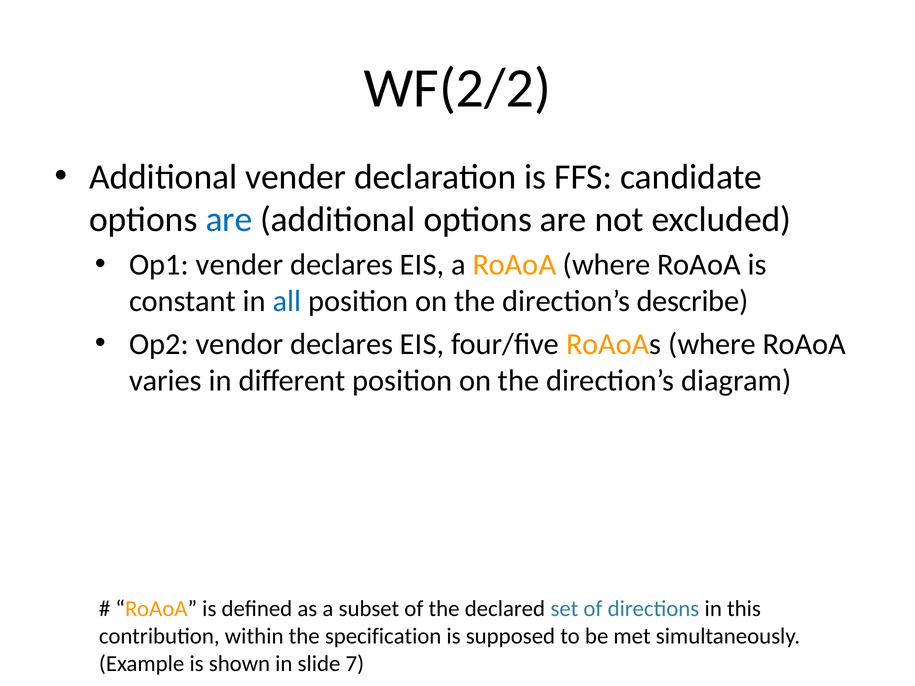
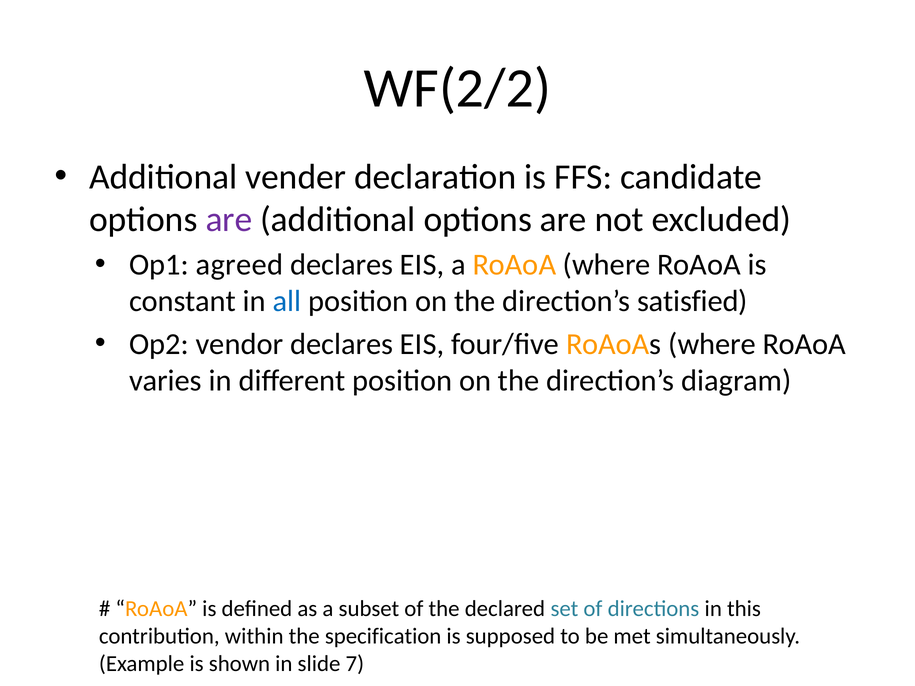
are at (229, 220) colour: blue -> purple
Op1 vender: vender -> agreed
describe: describe -> satisfied
